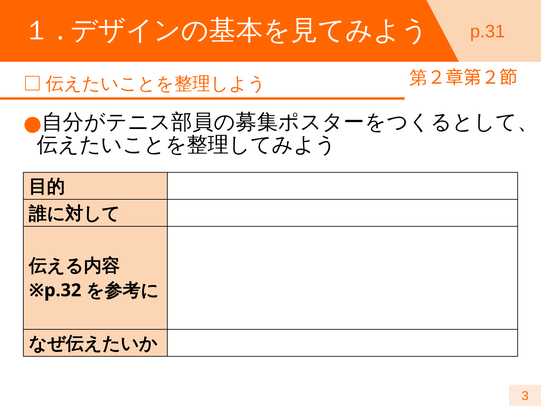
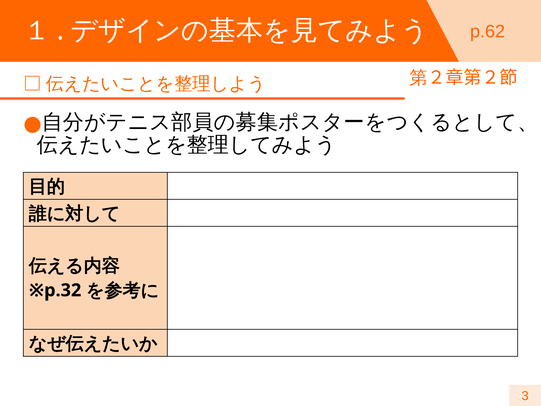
p.31: p.31 -> p.62
